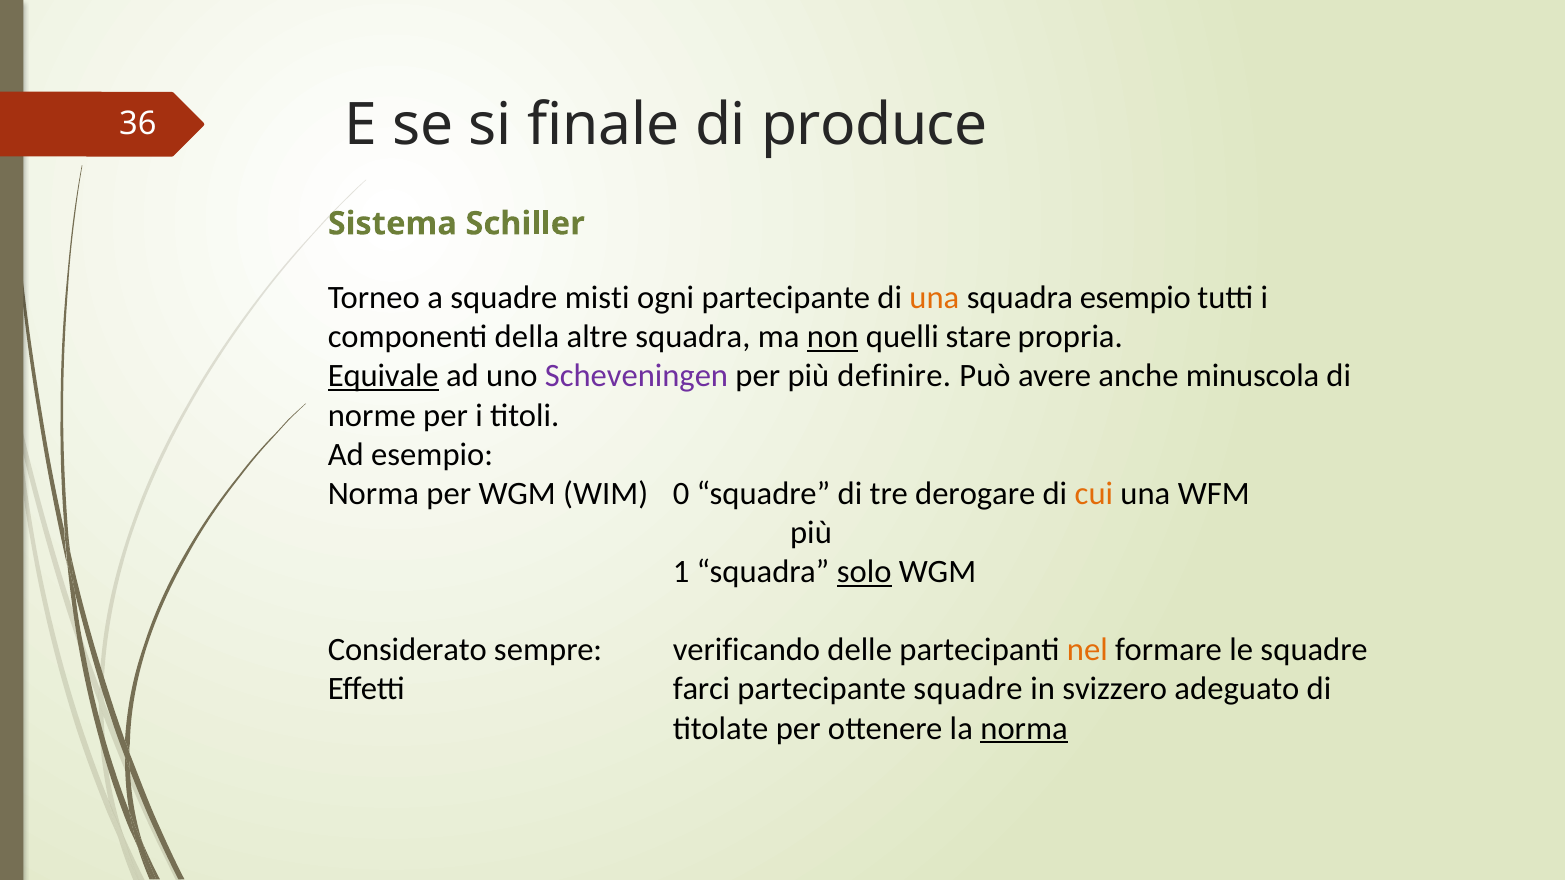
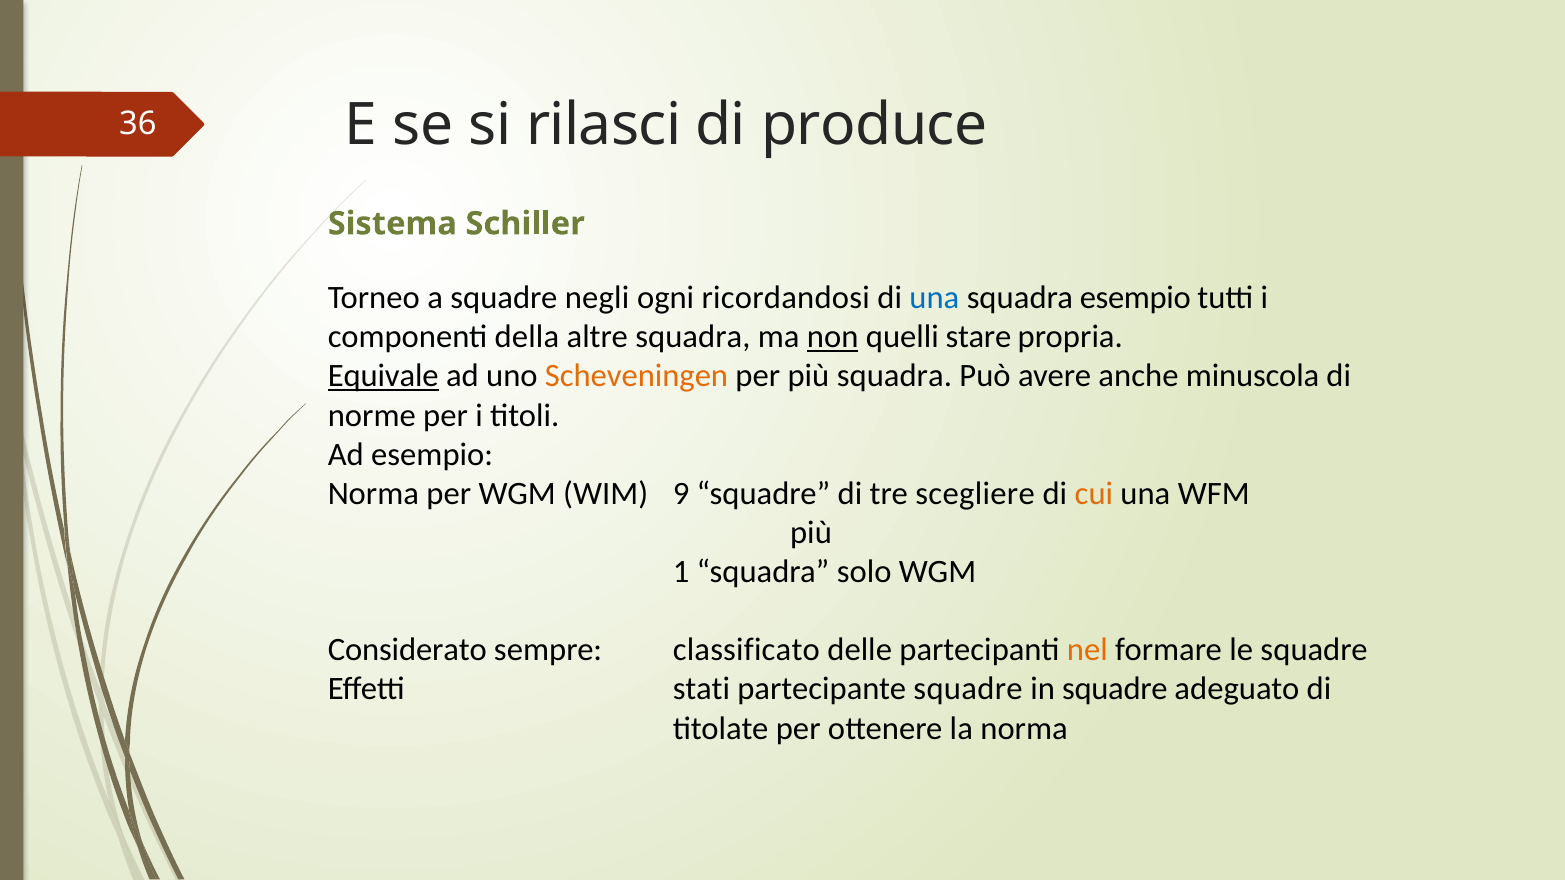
finale: finale -> rilasci
misti: misti -> negli
ogni partecipante: partecipante -> ricordandosi
una at (934, 298) colour: orange -> blue
Scheveningen colour: purple -> orange
più definire: definire -> squadra
0: 0 -> 9
derogare: derogare -> scegliere
solo underline: present -> none
verificando: verificando -> classificato
farci: farci -> stati
in svizzero: svizzero -> squadre
norma at (1024, 729) underline: present -> none
